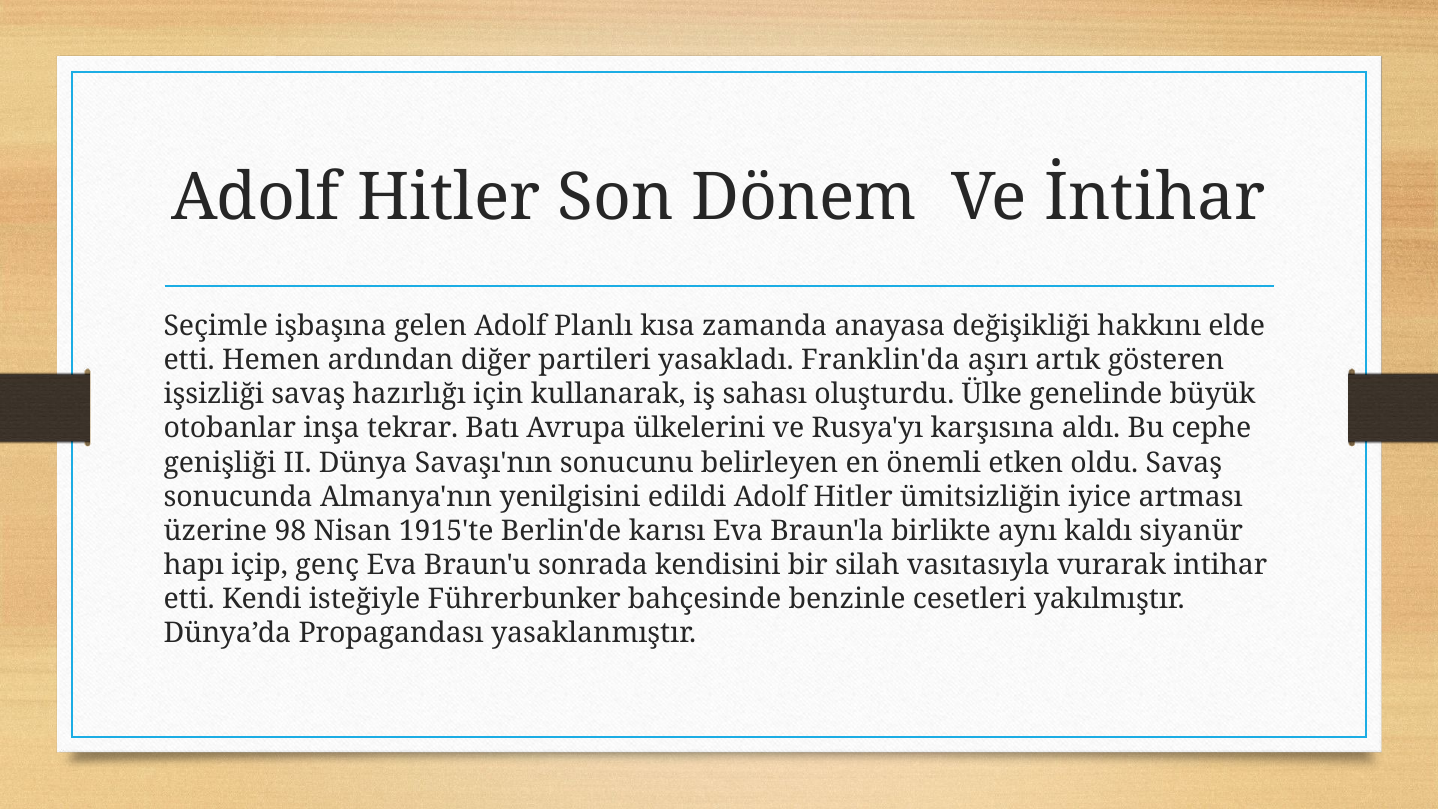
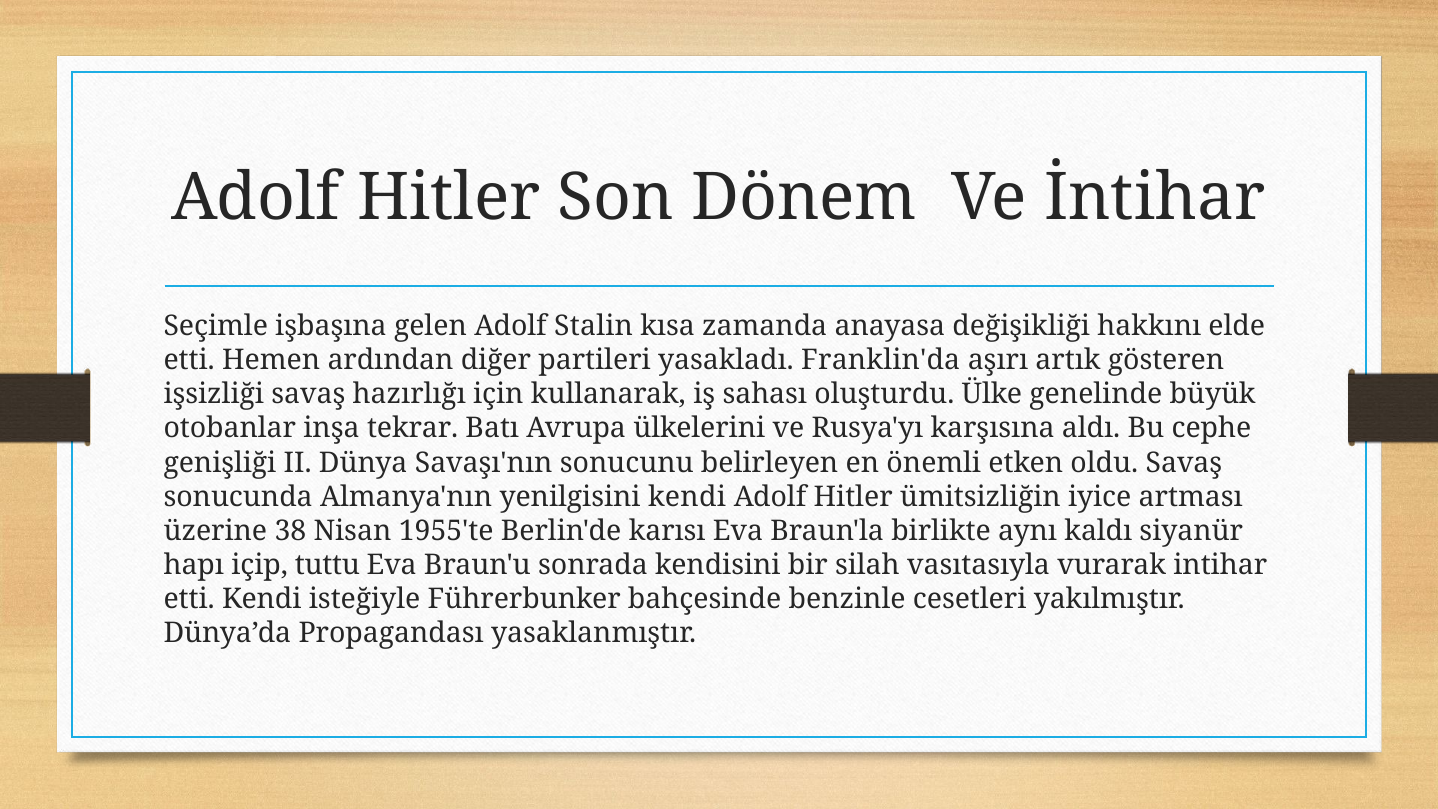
Planlı: Planlı -> Stalin
yenilgisini edildi: edildi -> kendi
98: 98 -> 38
1915'te: 1915'te -> 1955'te
genç: genç -> tuttu
